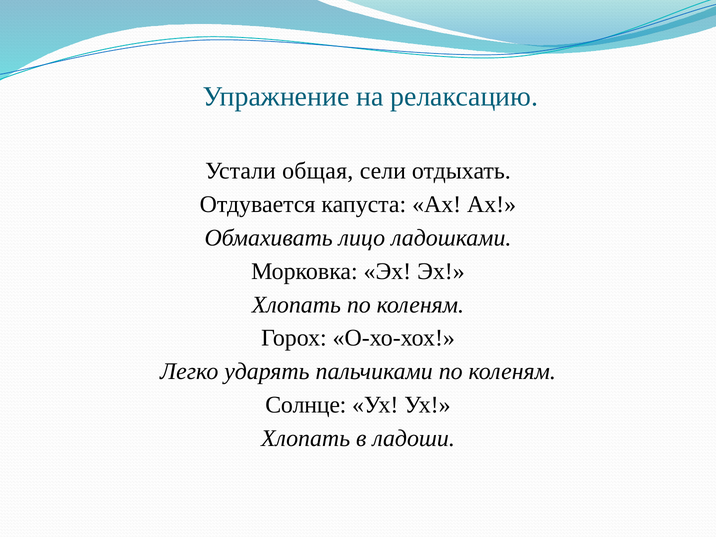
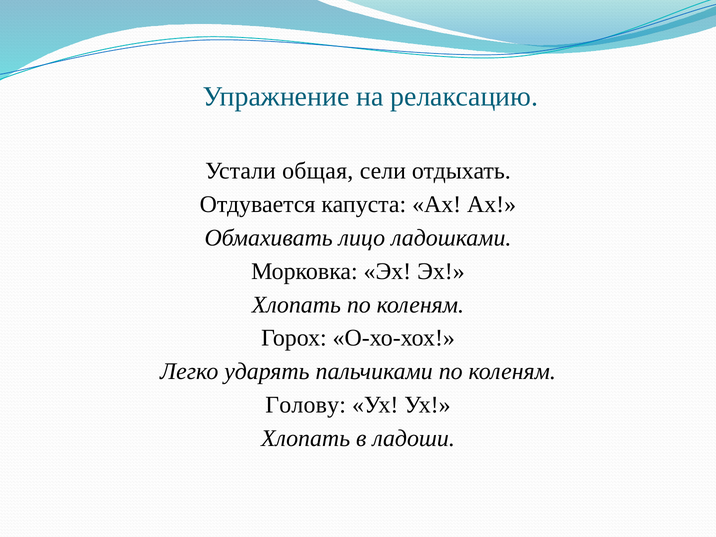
Солнце: Солнце -> Голову
